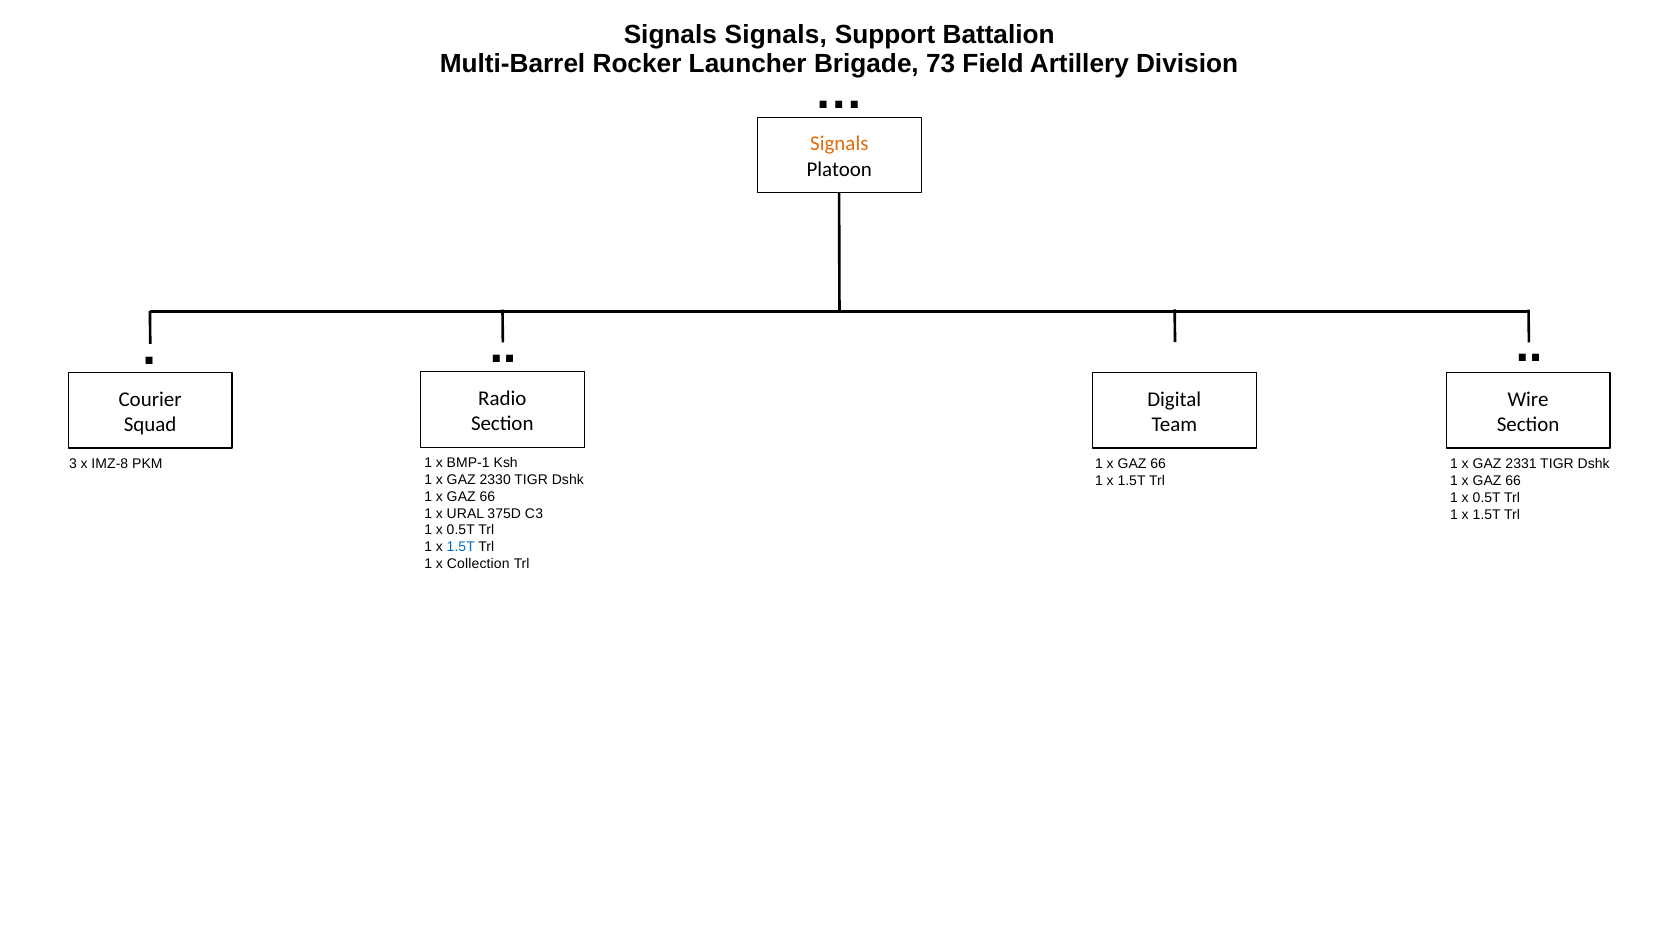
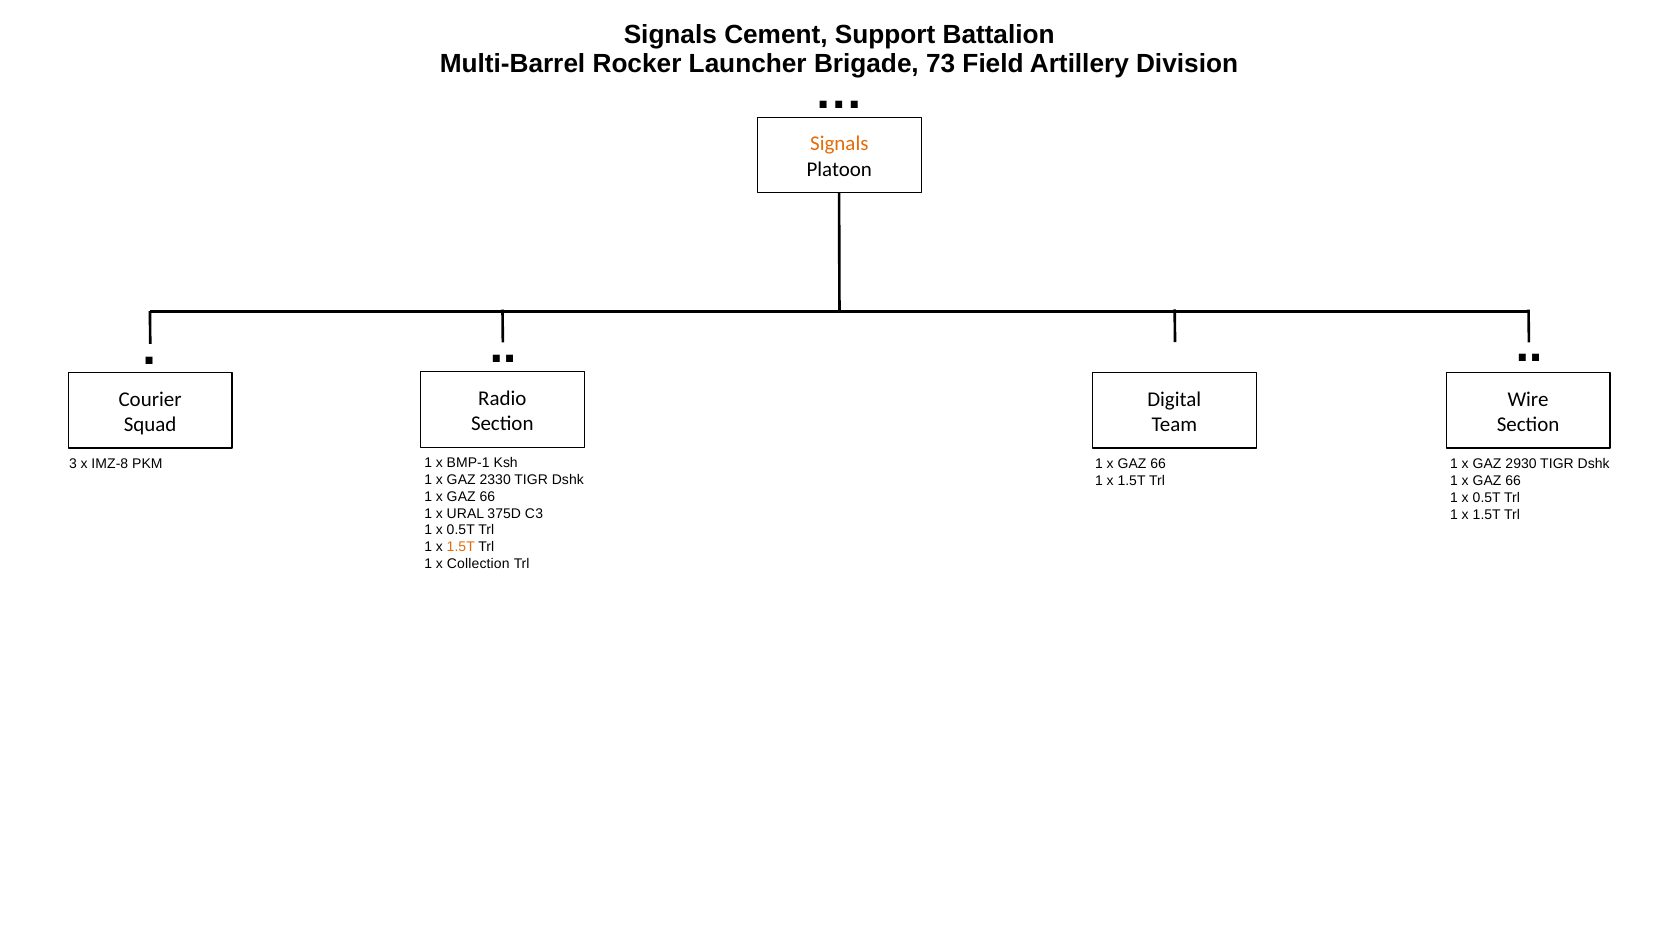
Signals Signals: Signals -> Cement
2331: 2331 -> 2930
1.5T at (461, 547) colour: blue -> orange
